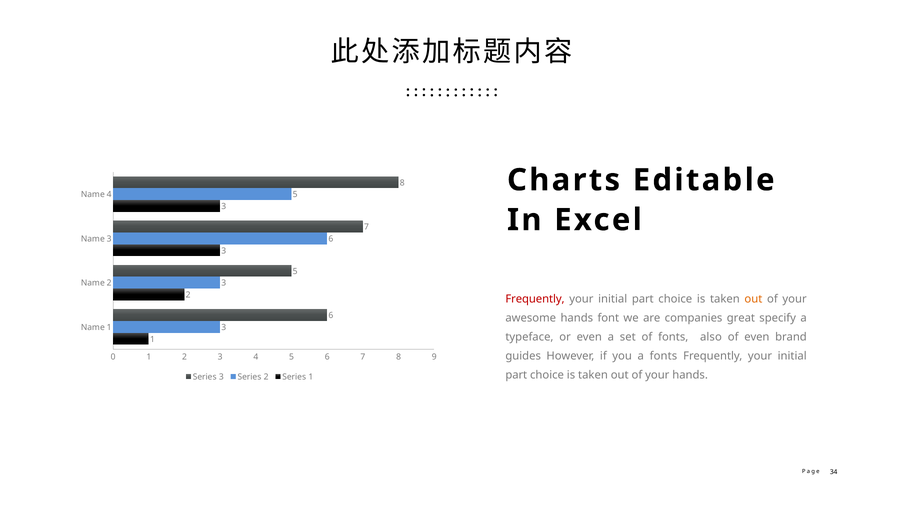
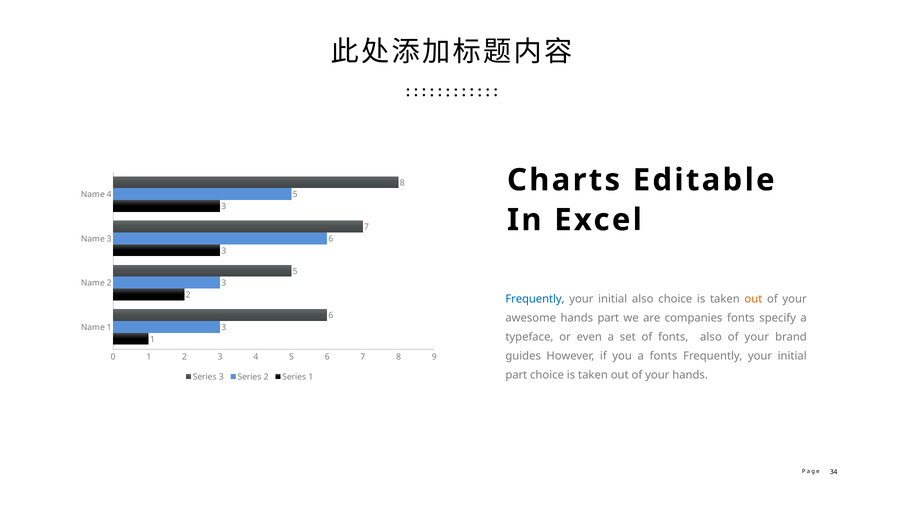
Frequently at (535, 300) colour: red -> blue
part at (643, 300): part -> also
hands font: font -> part
companies great: great -> fonts
even at (757, 337): even -> your
